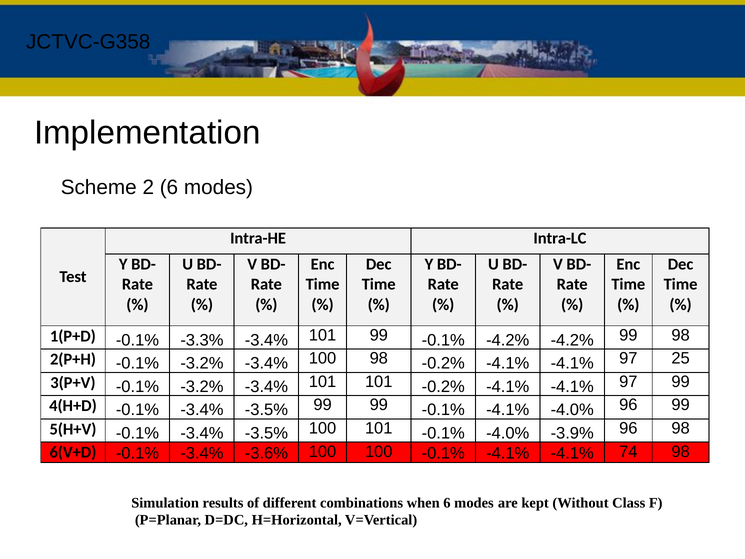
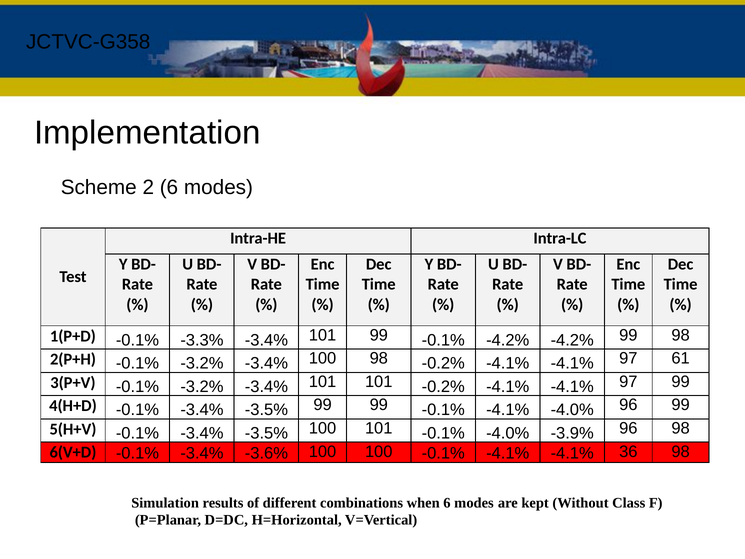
25: 25 -> 61
74: 74 -> 36
